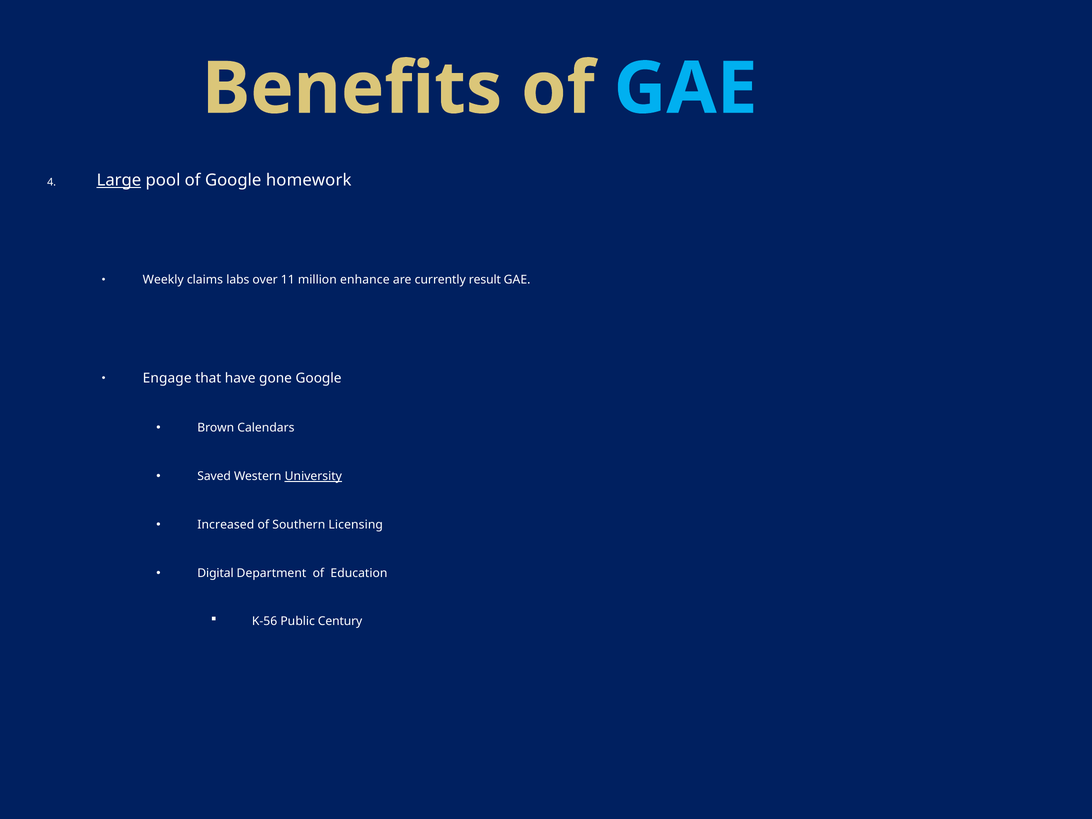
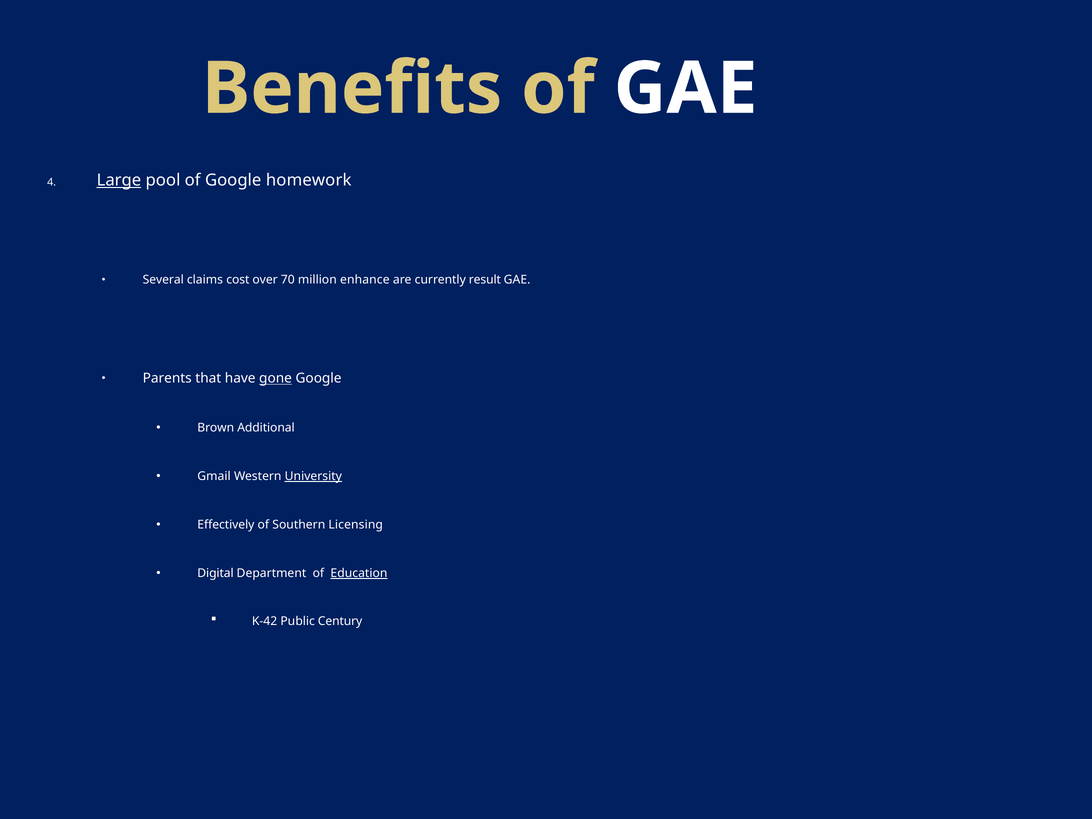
GAE at (686, 89) colour: light blue -> white
Weekly: Weekly -> Several
labs: labs -> cost
11: 11 -> 70
Engage: Engage -> Parents
gone underline: none -> present
Calendars: Calendars -> Additional
Saved: Saved -> Gmail
Increased: Increased -> Effectively
Education underline: none -> present
K-56: K-56 -> K-42
